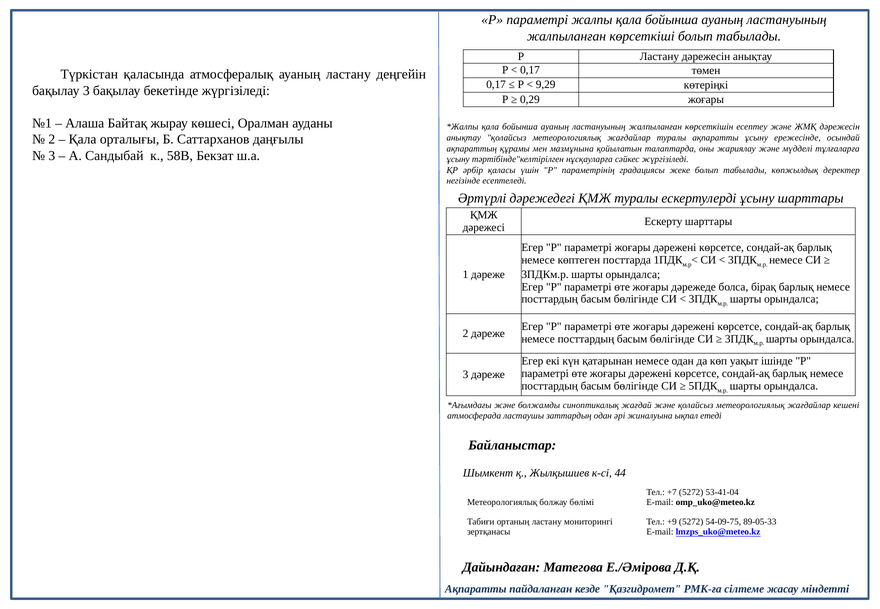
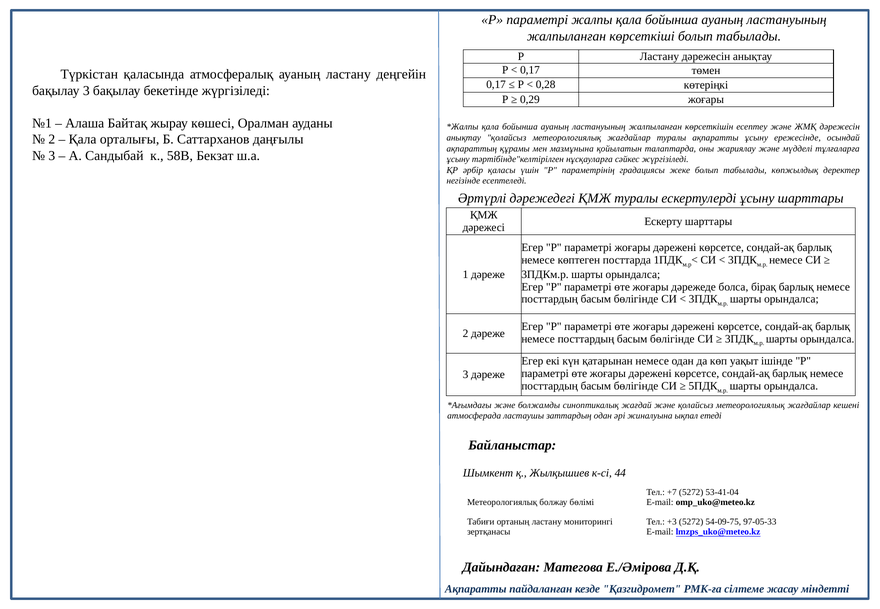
9,29: 9,29 -> 0,28
+9: +9 -> +3
89-05-33: 89-05-33 -> 97-05-33
